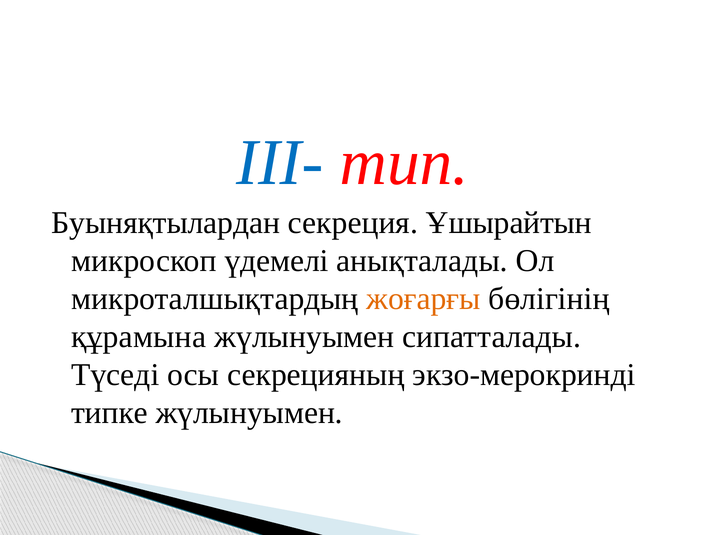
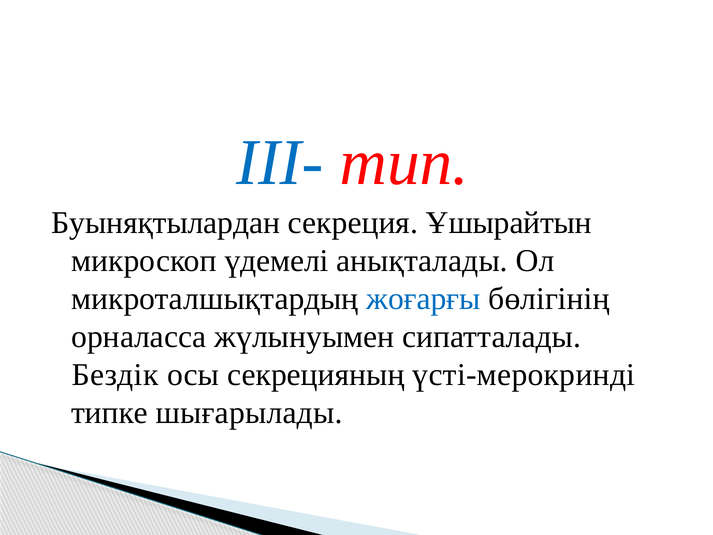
жоғарғы colour: orange -> blue
құрамына: құрамына -> орналасса
Түседі: Түседі -> Бездік
экзо-мерокринді: экзо-мерокринді -> үсті-мерокринді
типке жүлынуымен: жүлынуымен -> шығарылады
